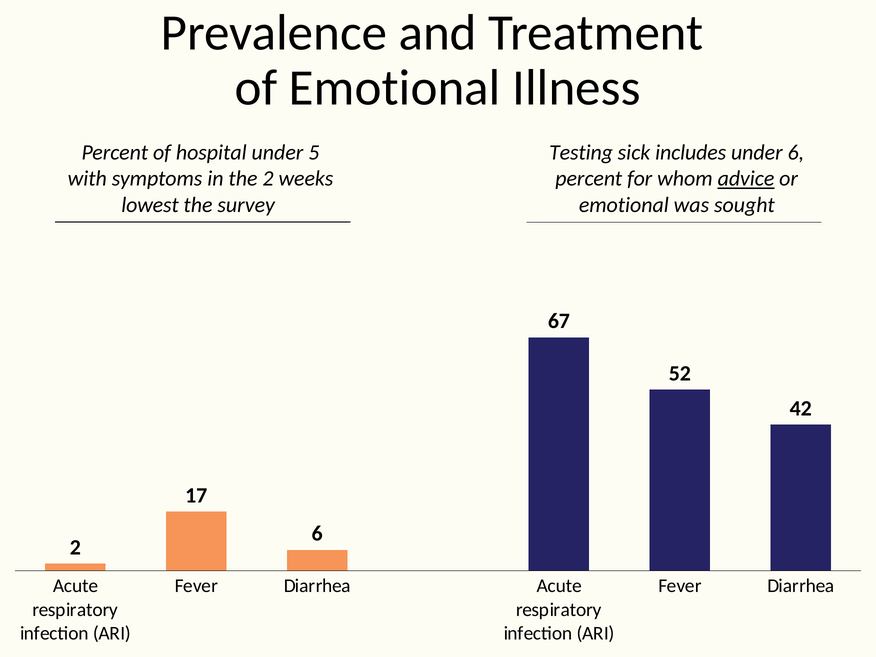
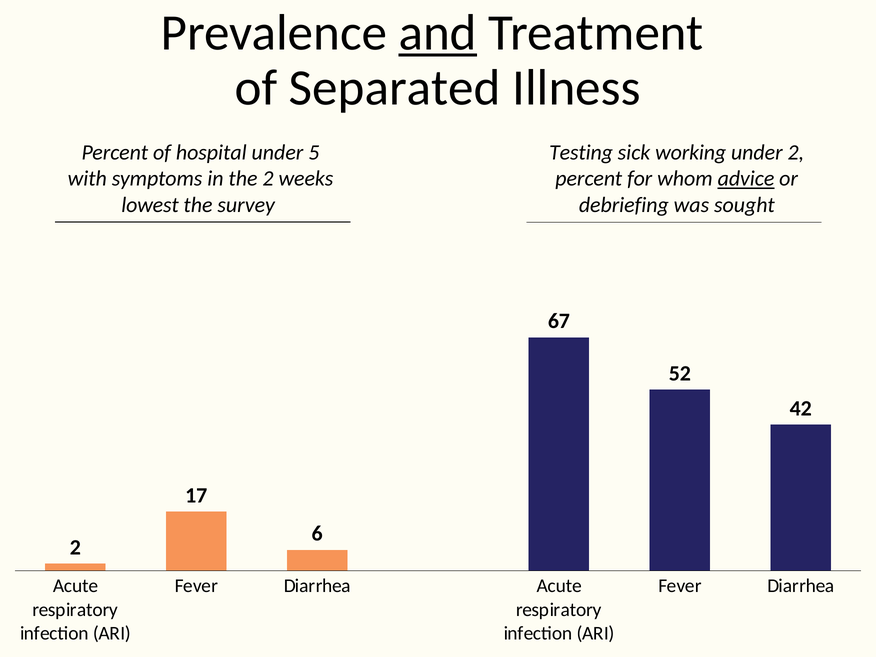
and underline: none -> present
of Emotional: Emotional -> Separated
includes: includes -> working
under 6: 6 -> 2
emotional at (624, 205): emotional -> debriefing
